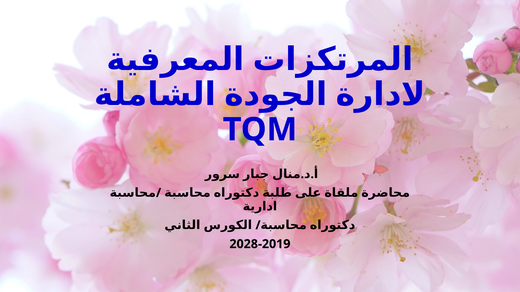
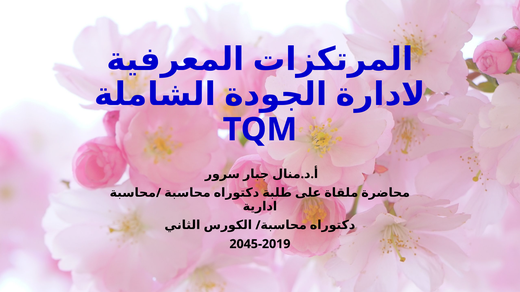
2028-2019: 2028-2019 -> 2045-2019
